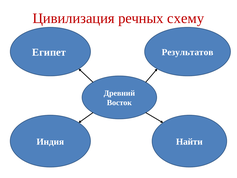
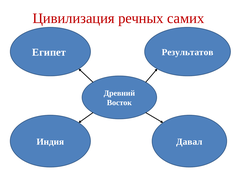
схему: схему -> самих
Найти: Найти -> Давал
